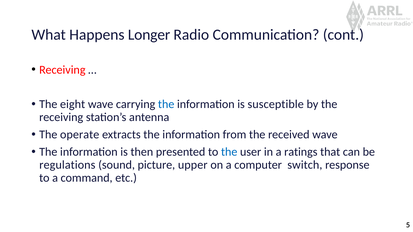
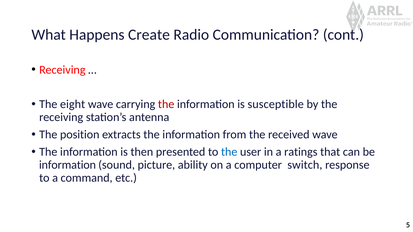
Longer: Longer -> Create
the at (166, 104) colour: blue -> red
operate: operate -> position
regulations at (67, 165): regulations -> information
upper: upper -> ability
